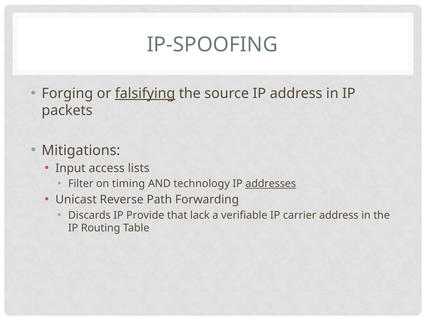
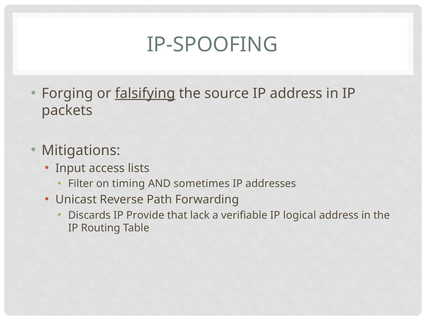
technology: technology -> sometimes
addresses underline: present -> none
carrier: carrier -> logical
